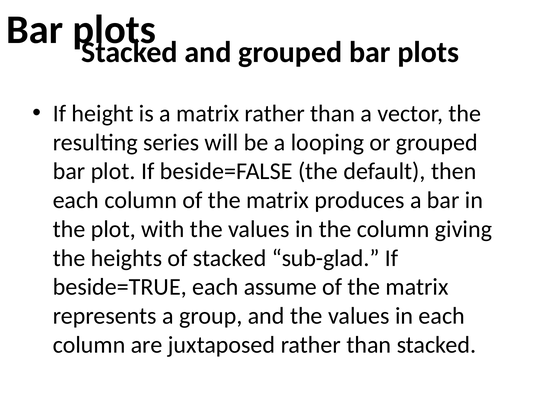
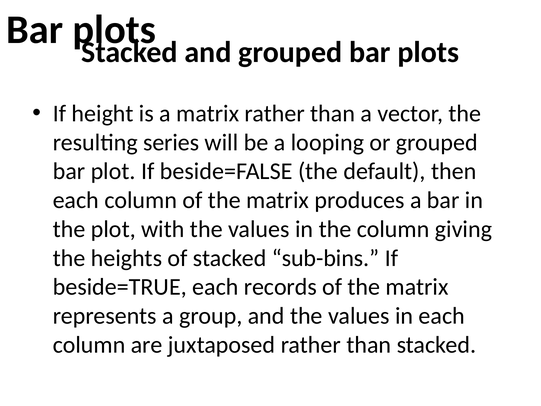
sub-glad: sub-glad -> sub-bins
assume: assume -> records
